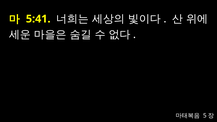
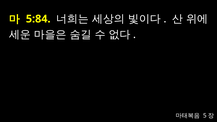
5:41: 5:41 -> 5:84
